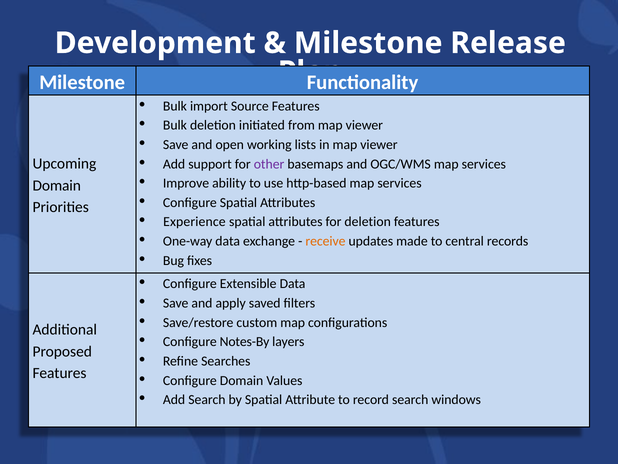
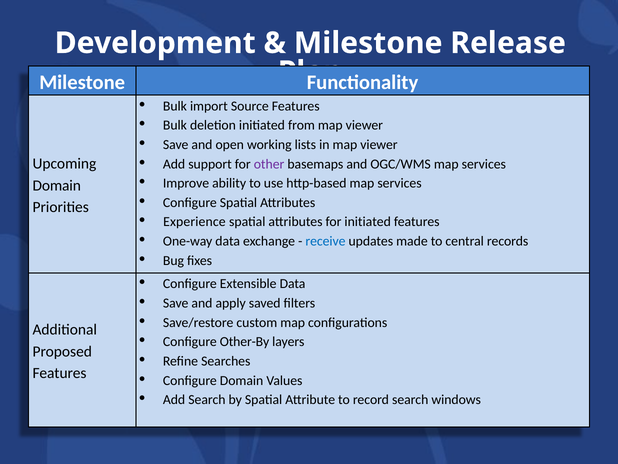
for deletion: deletion -> initiated
receive colour: orange -> blue
Notes-By: Notes-By -> Other-By
